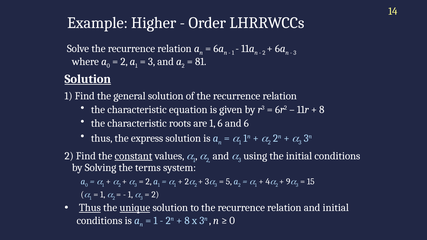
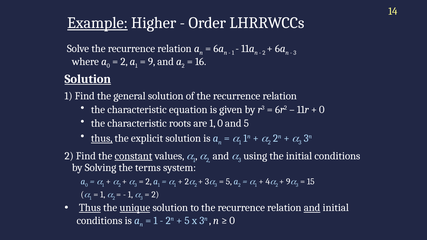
Example underline: none -> present
3 at (152, 62): 3 -> 9
81: 81 -> 16
8 at (322, 110): 8 -> 0
1 6: 6 -> 0
and 6: 6 -> 5
thus at (102, 138) underline: none -> present
express: express -> explicit
and at (312, 208) underline: none -> present
8 at (187, 221): 8 -> 5
